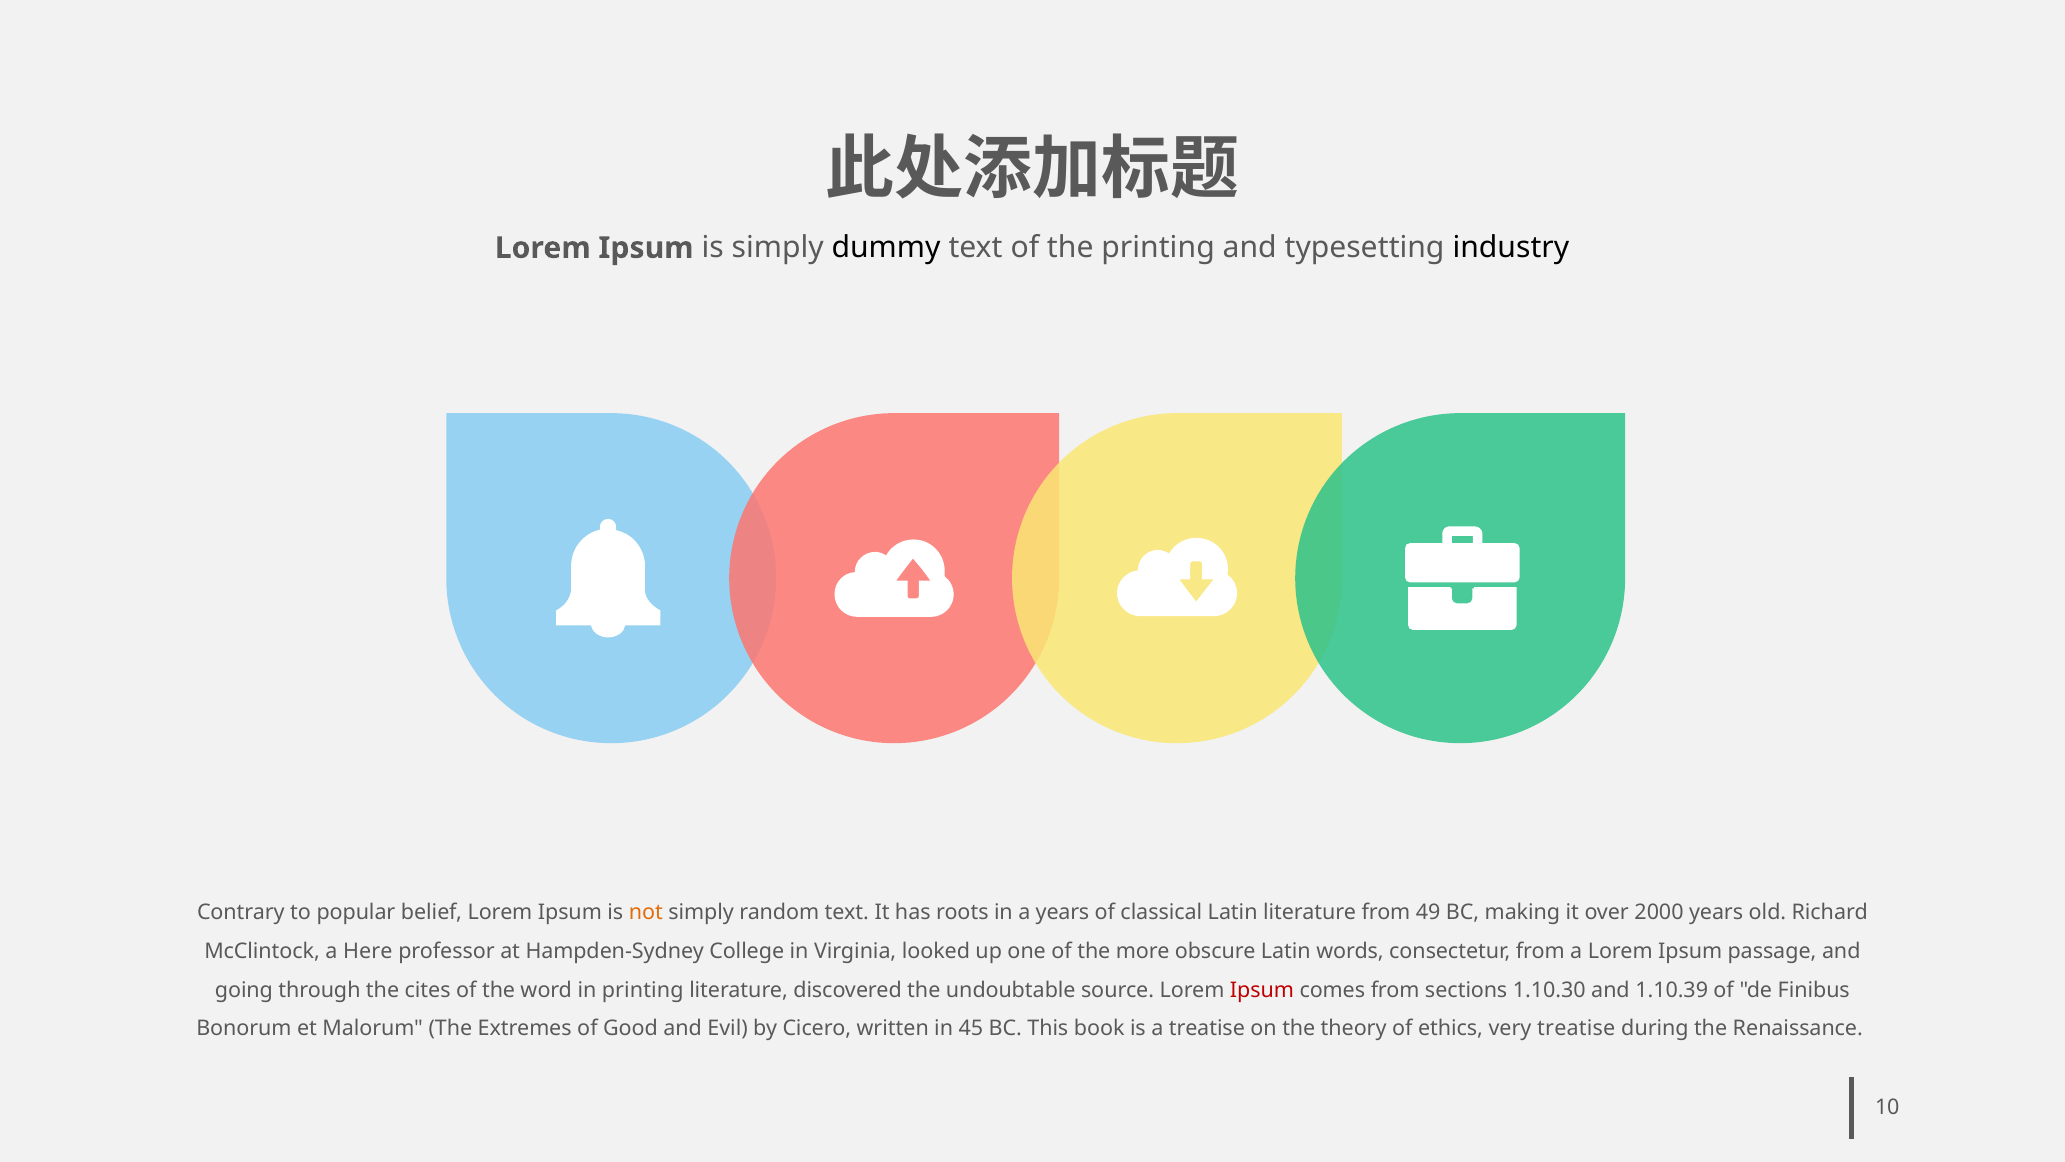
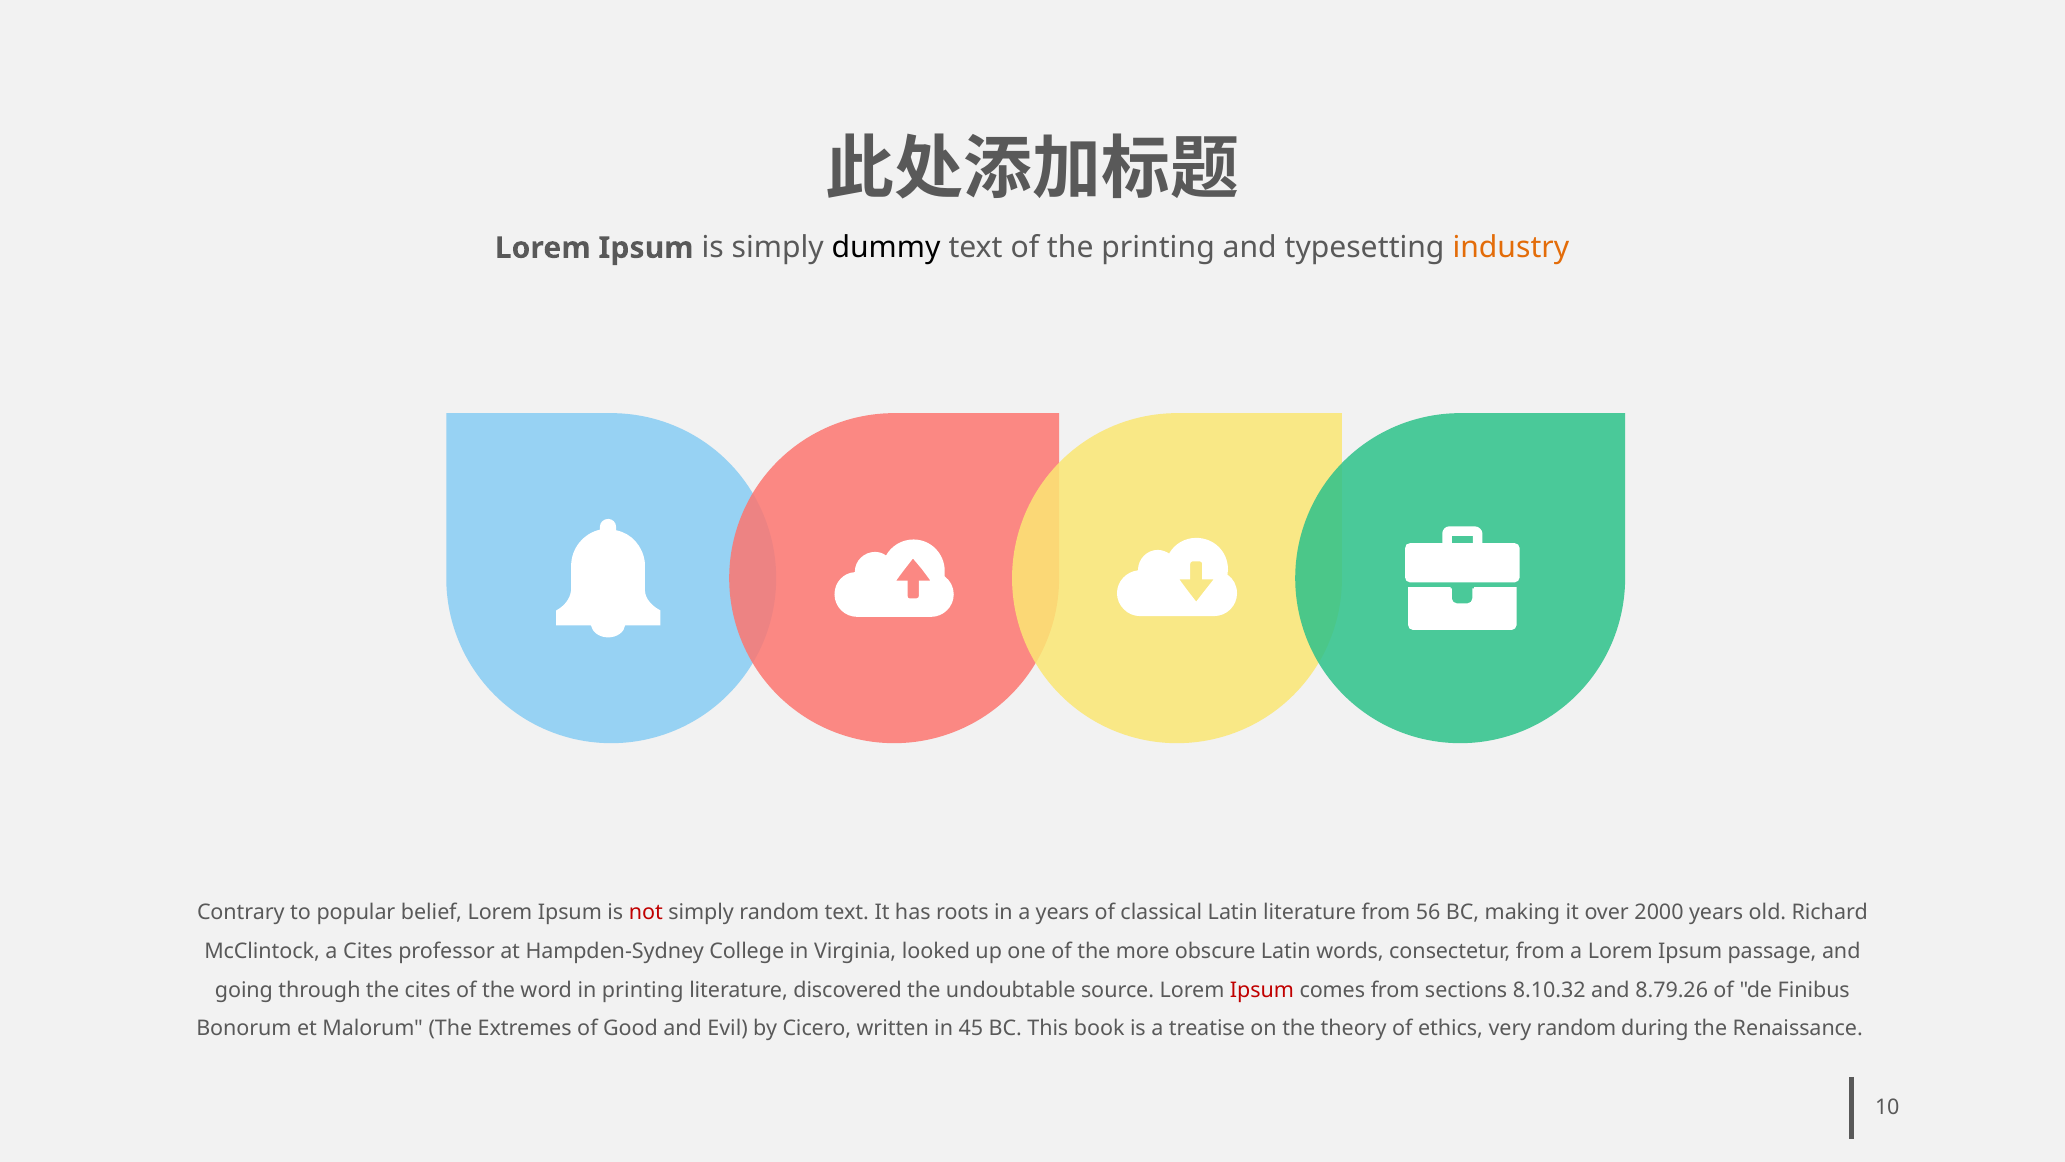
industry colour: black -> orange
not colour: orange -> red
49: 49 -> 56
a Here: Here -> Cites
1.10.30: 1.10.30 -> 8.10.32
1.10.39: 1.10.39 -> 8.79.26
very treatise: treatise -> random
